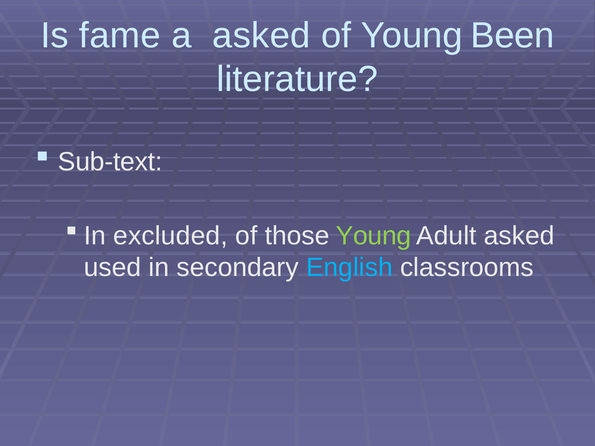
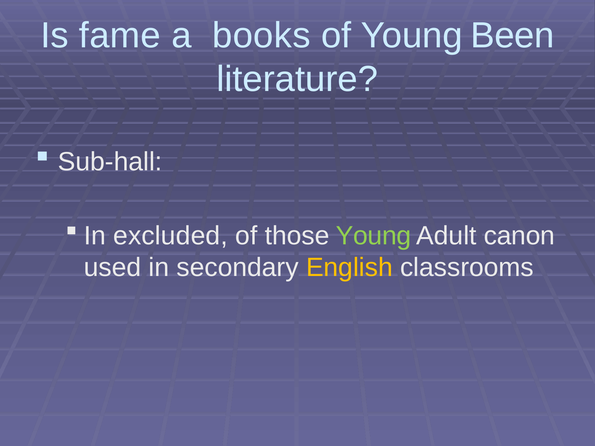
a asked: asked -> books
Sub-text: Sub-text -> Sub-hall
Adult asked: asked -> canon
English colour: light blue -> yellow
